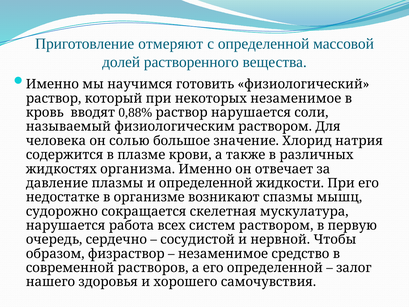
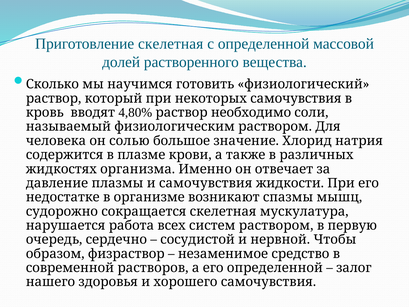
Приготовление отмеряют: отмеряют -> скелетная
Именно at (52, 84): Именно -> Сколько
некоторых незаменимое: незаменимое -> самочувствия
0,88%: 0,88% -> 4,80%
раствор нарушается: нарушается -> необходимо
и определенной: определенной -> самочувствия
